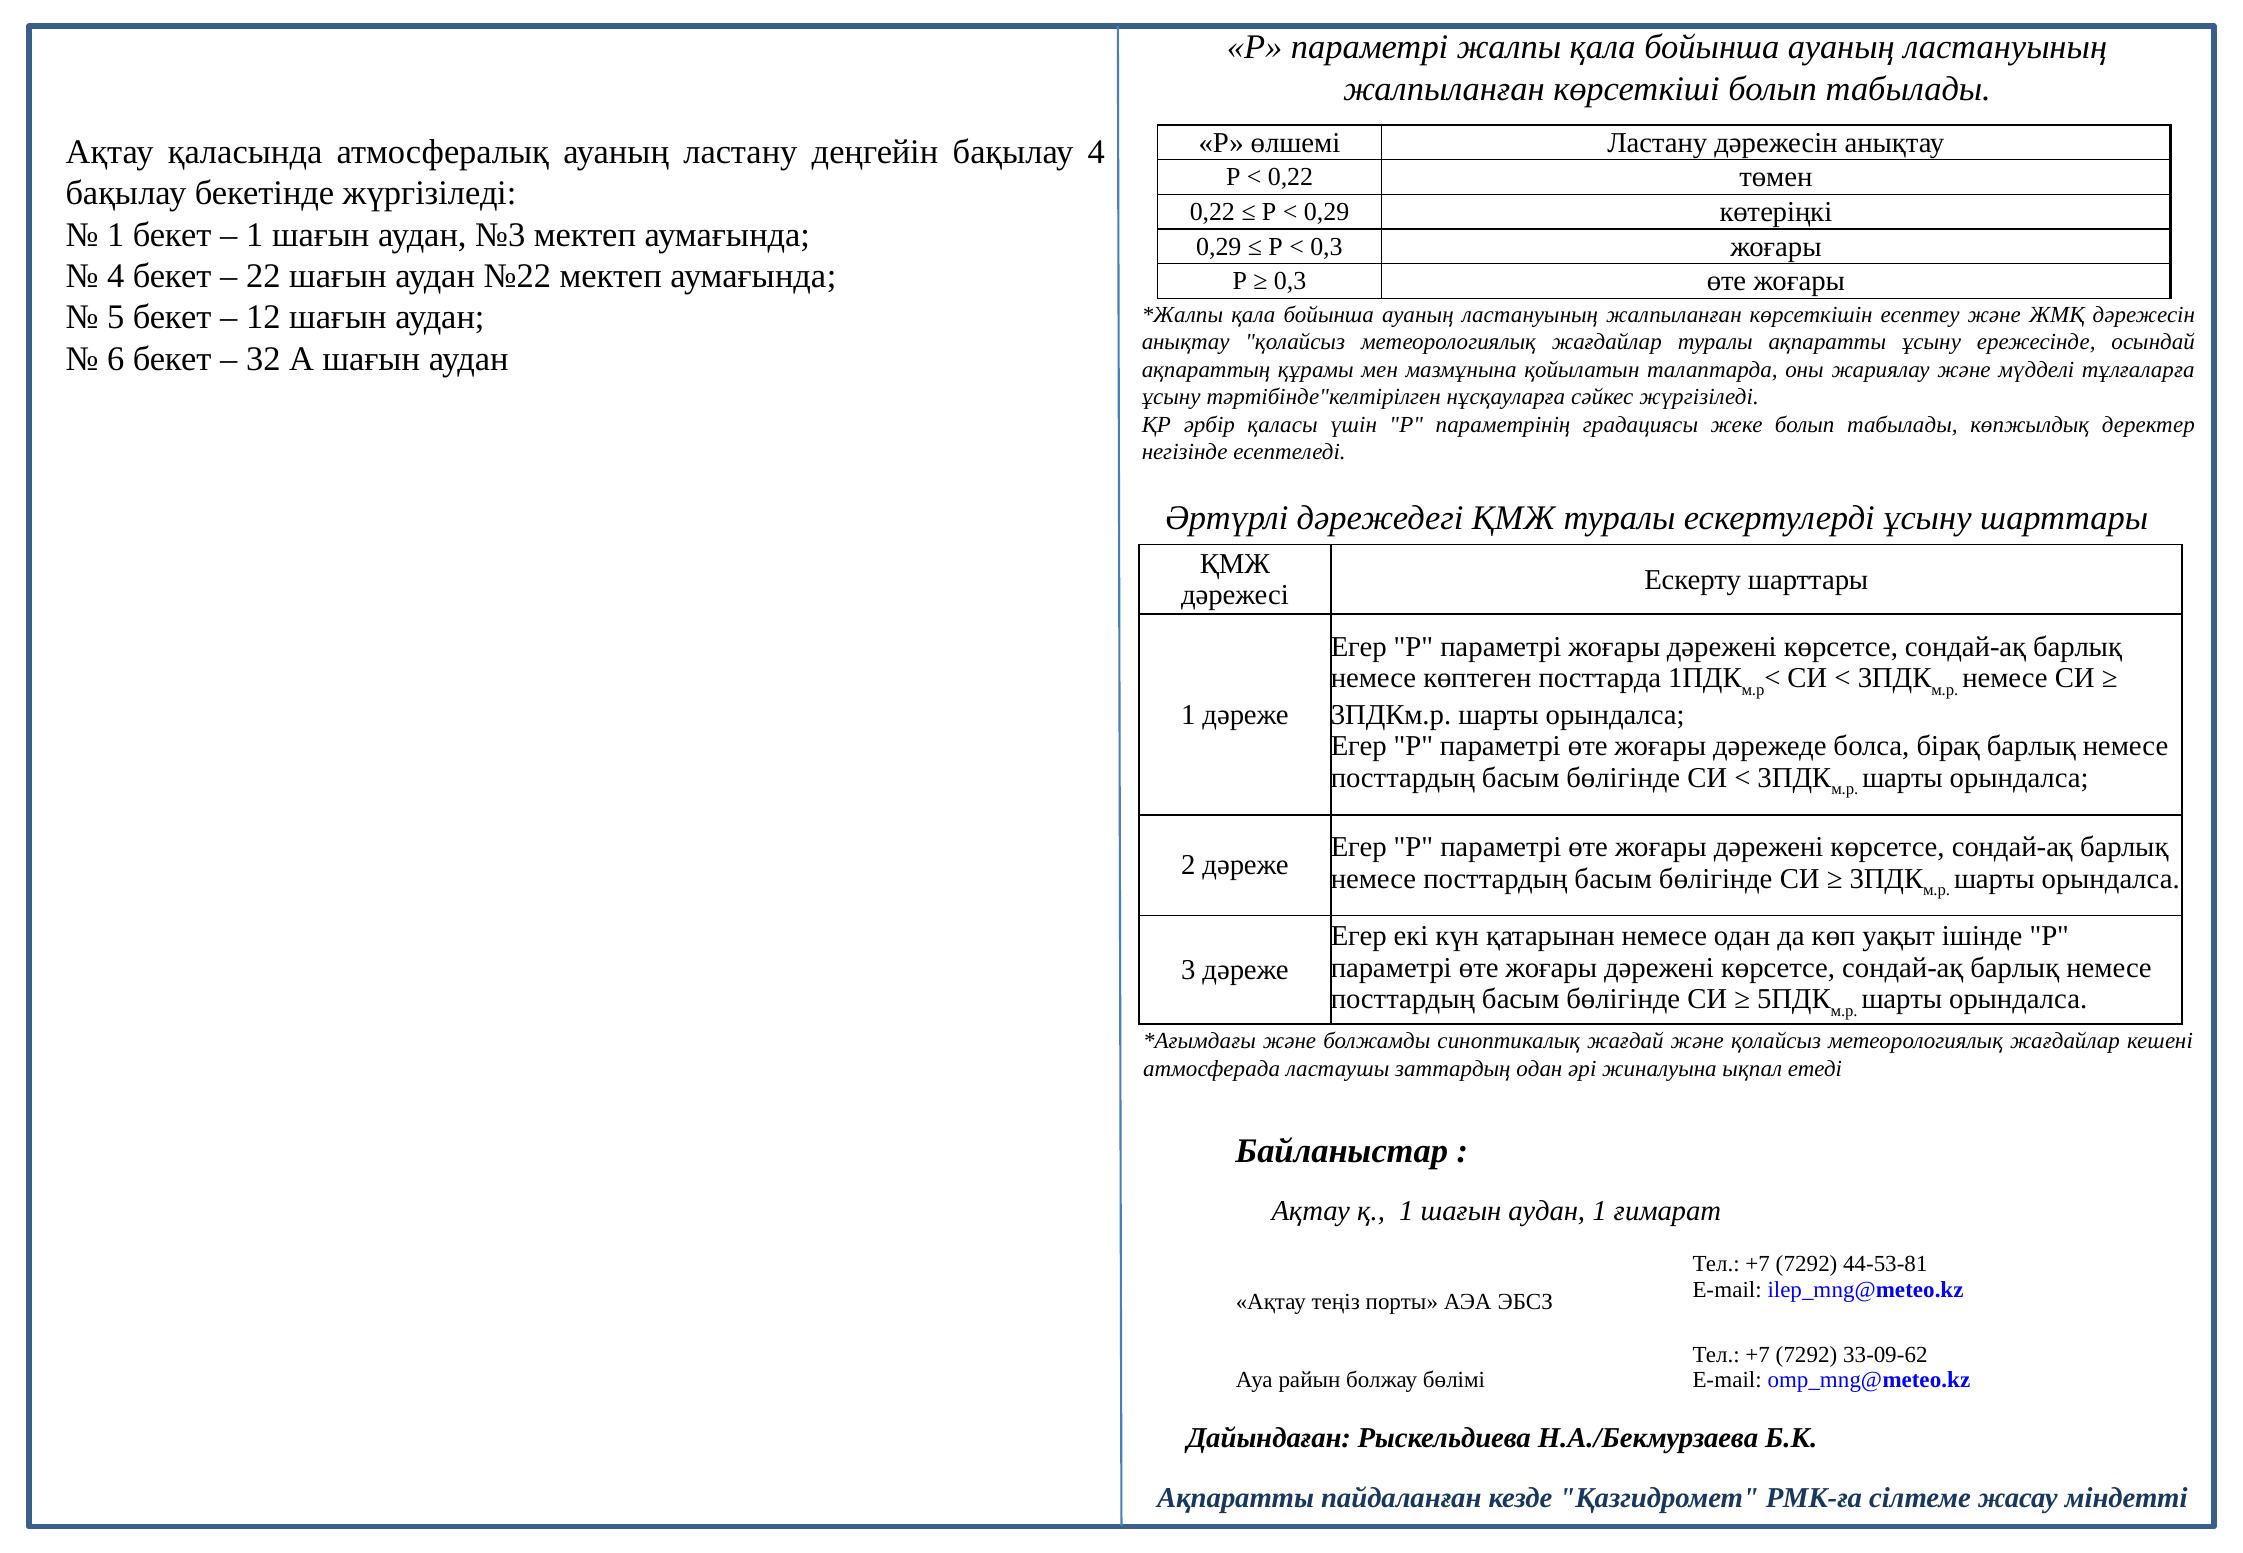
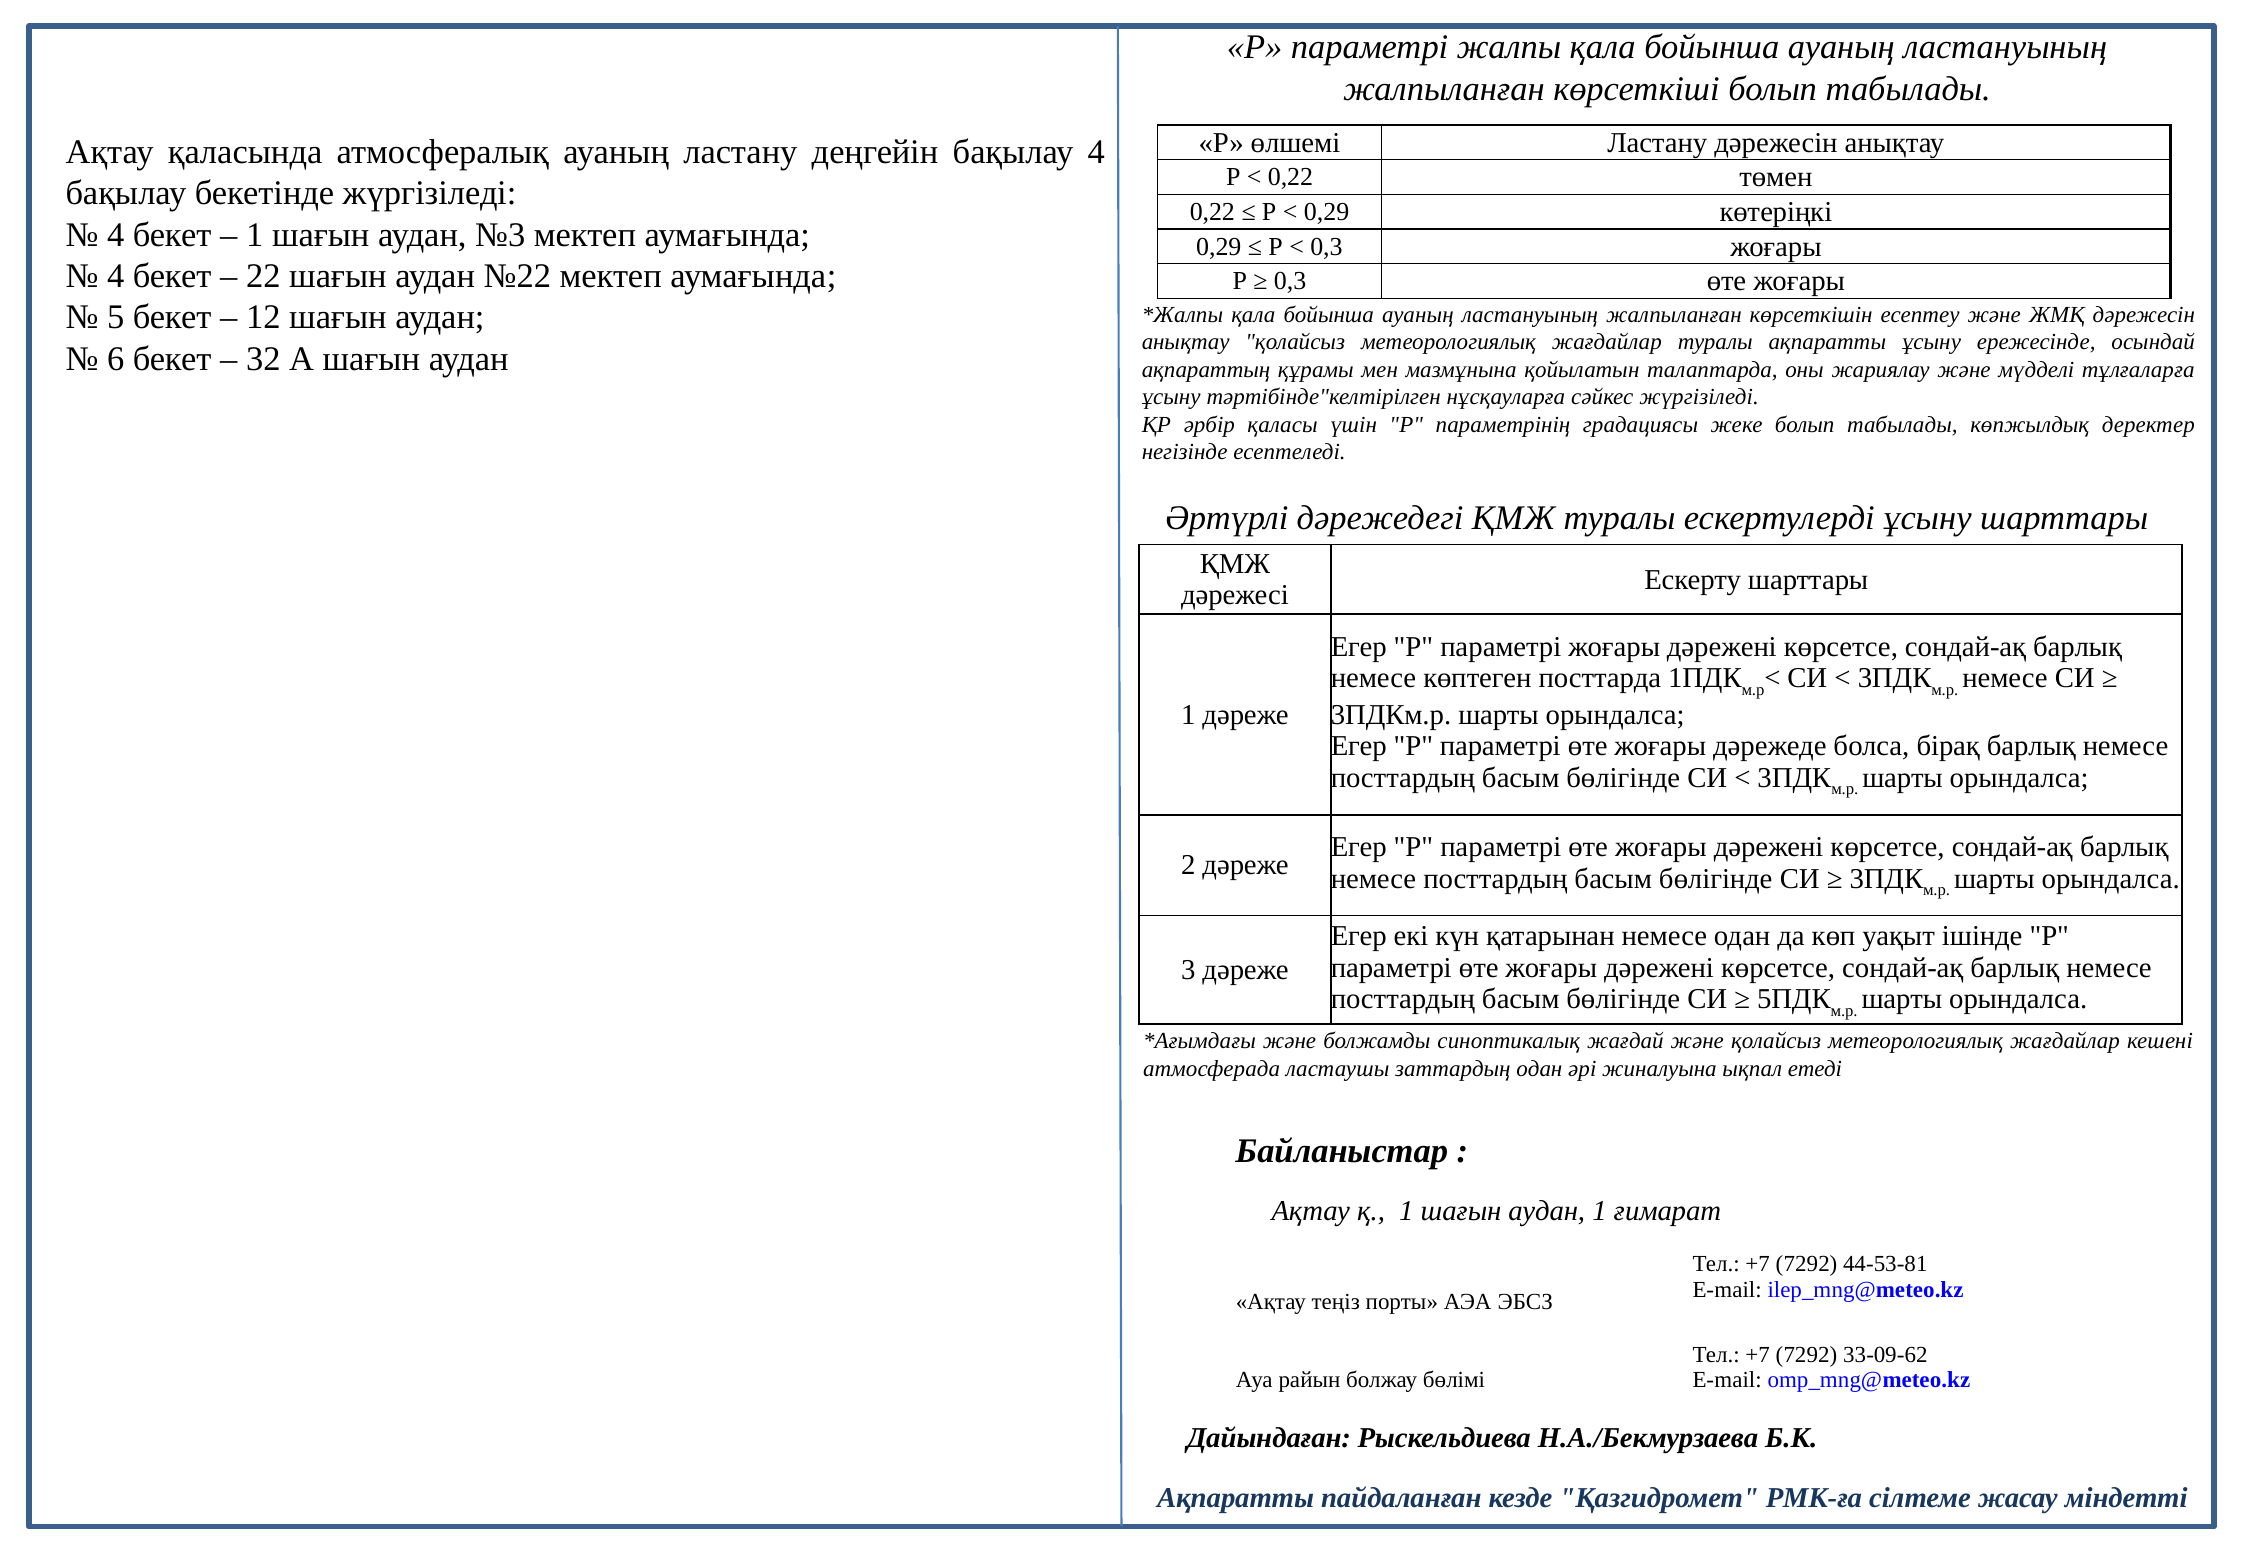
1 at (116, 235): 1 -> 4
